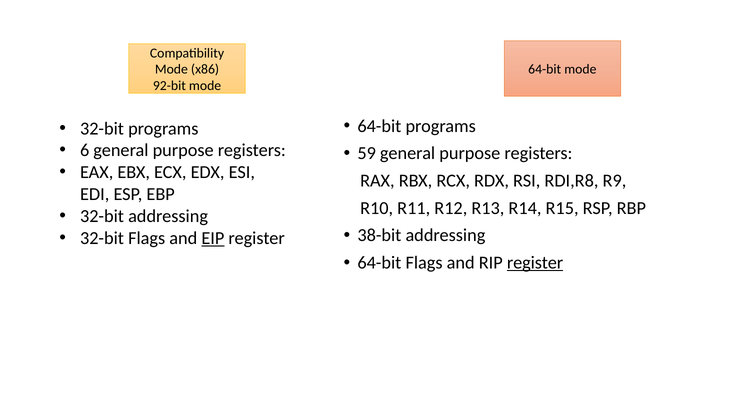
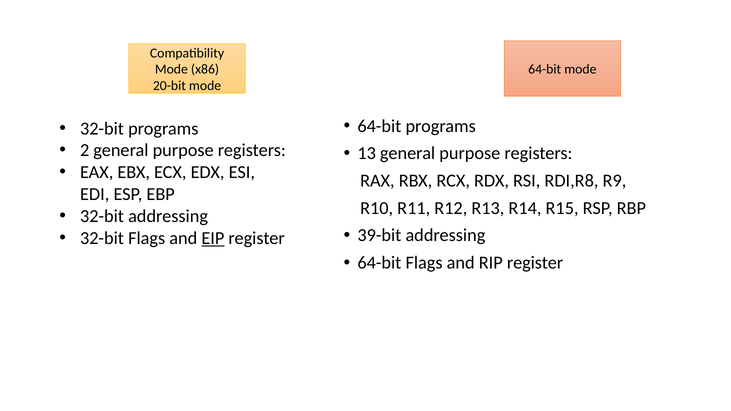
92-bit: 92-bit -> 20-bit
6: 6 -> 2
59: 59 -> 13
38-bit: 38-bit -> 39-bit
register at (535, 263) underline: present -> none
